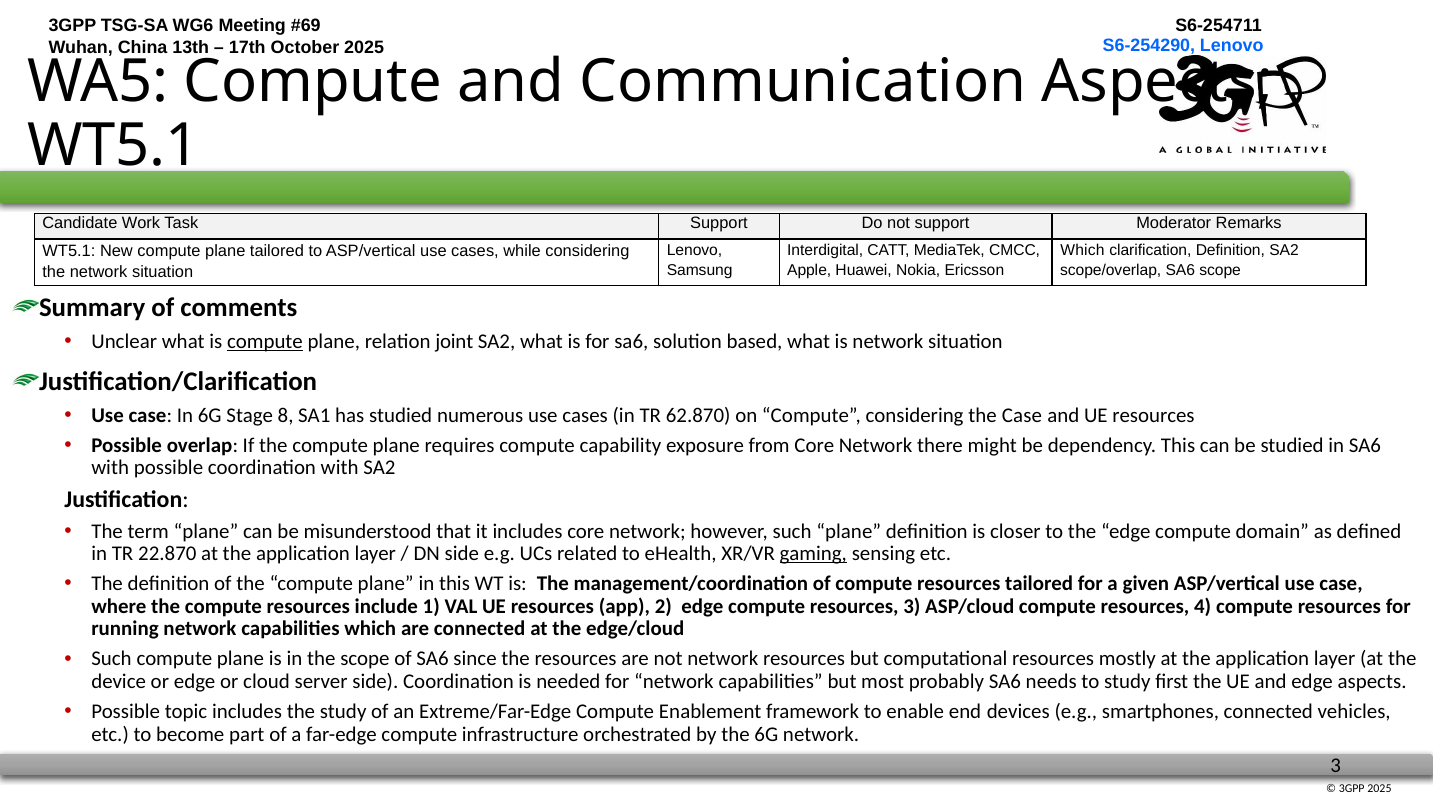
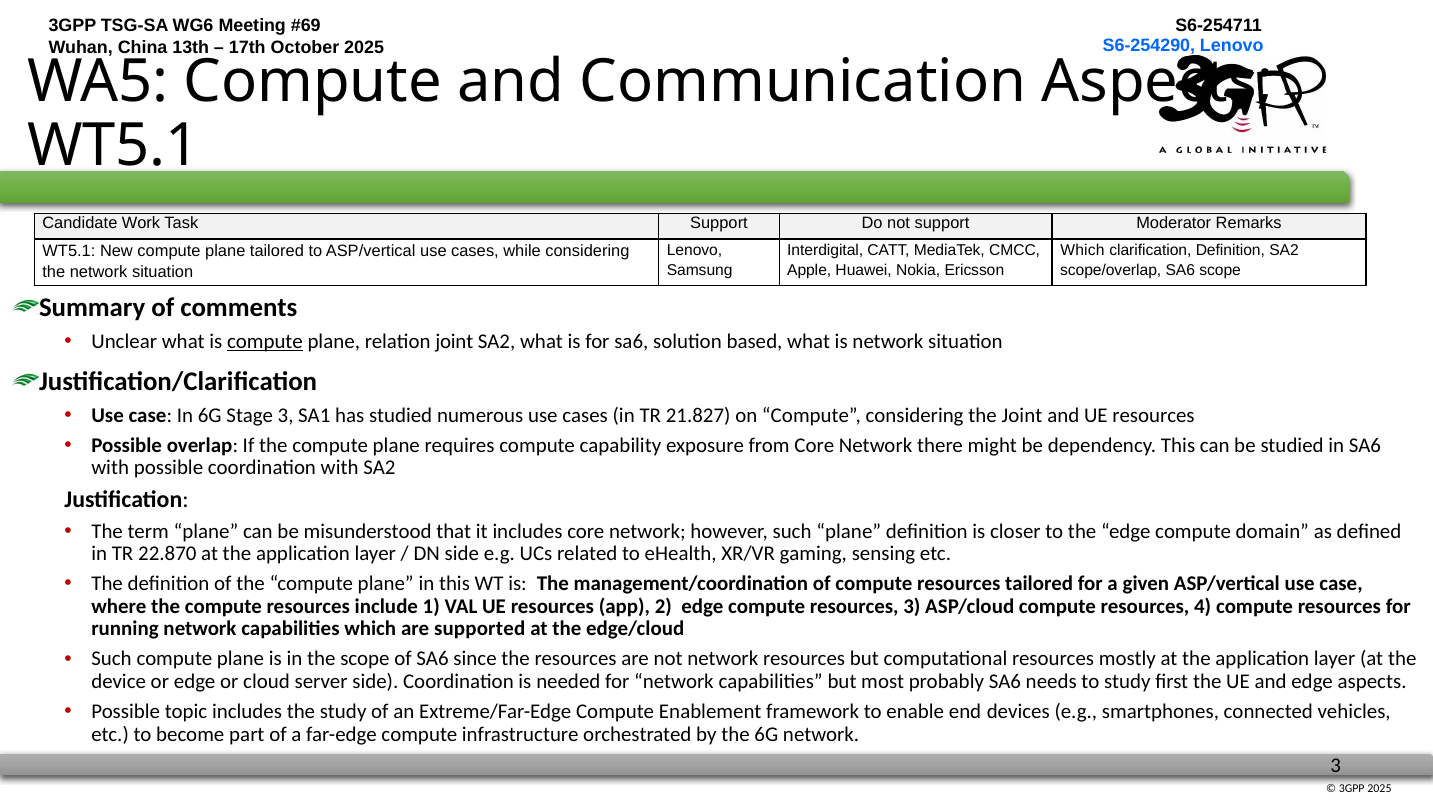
Stage 8: 8 -> 3
62.870: 62.870 -> 21.827
the Case: Case -> Joint
gaming underline: present -> none
are connected: connected -> supported
